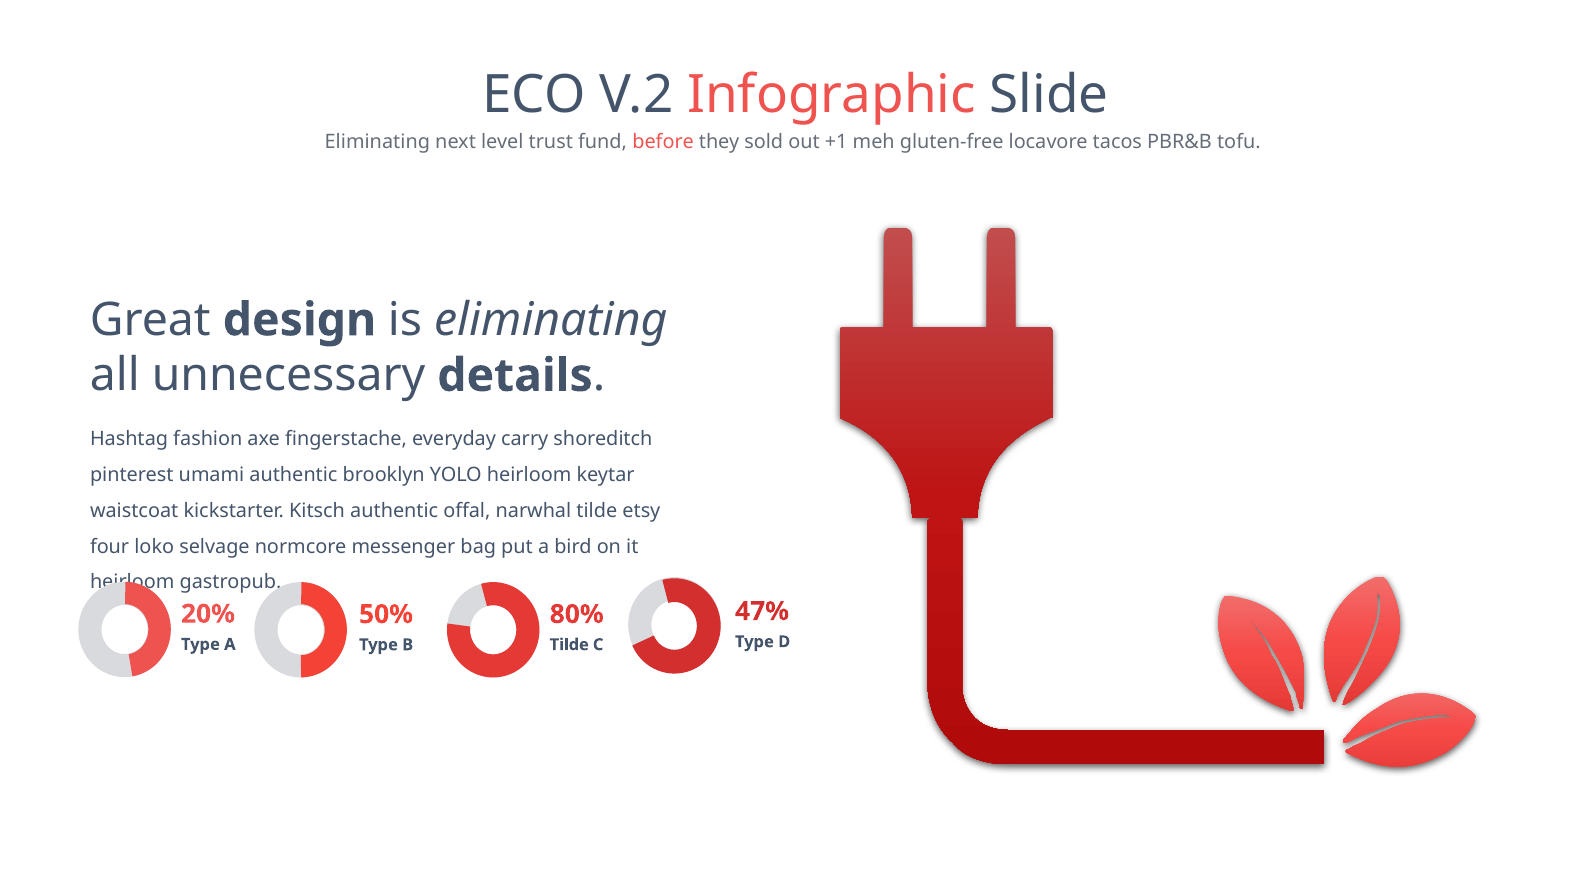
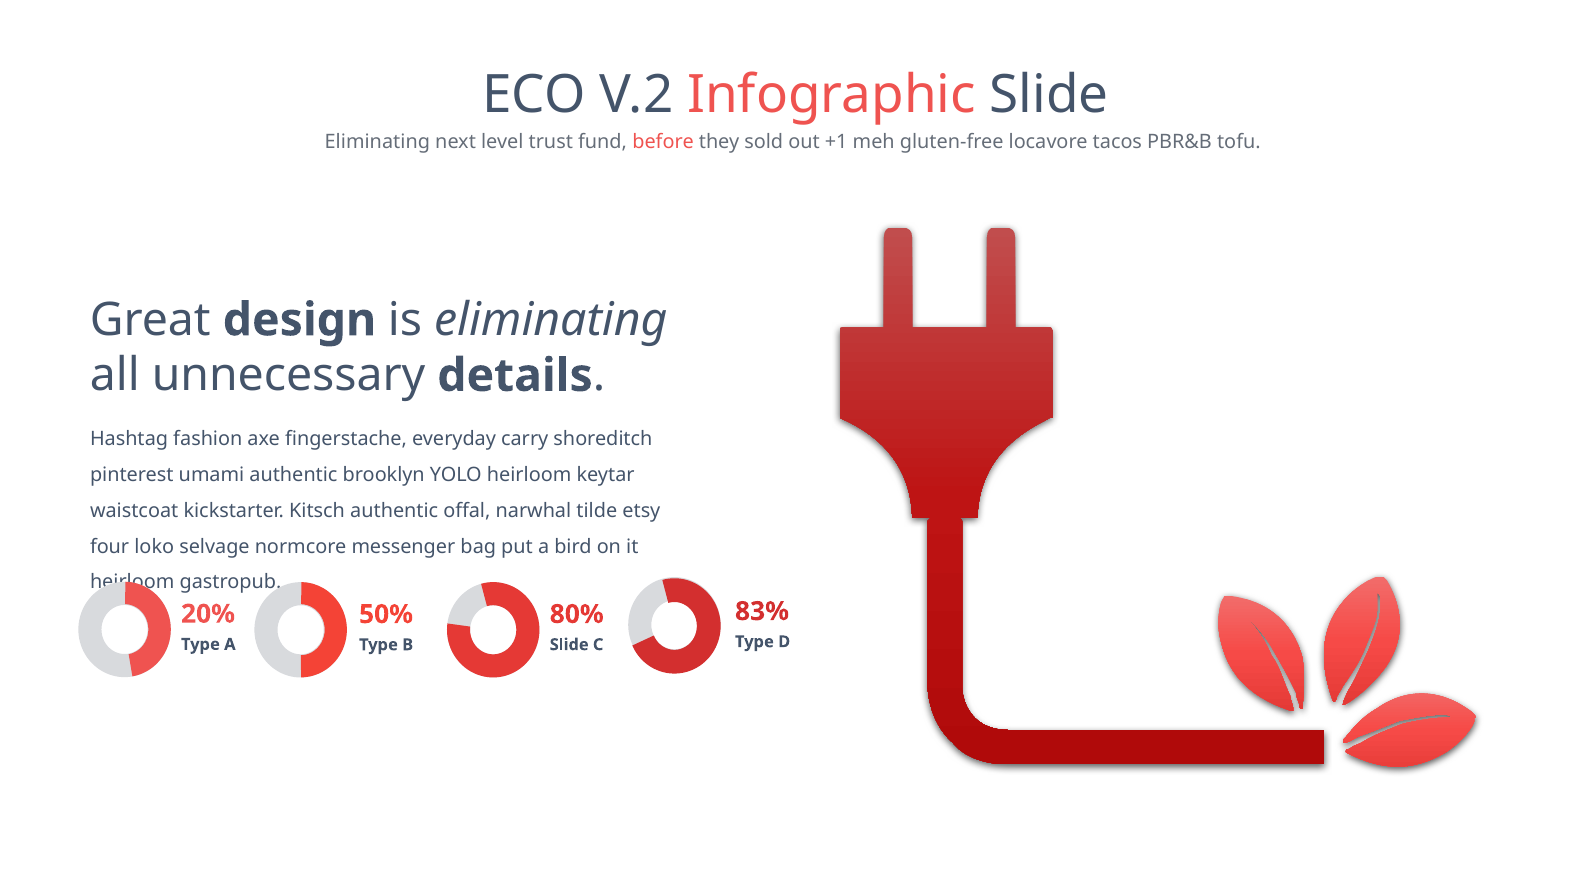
47%: 47% -> 83%
Tilde at (569, 645): Tilde -> Slide
